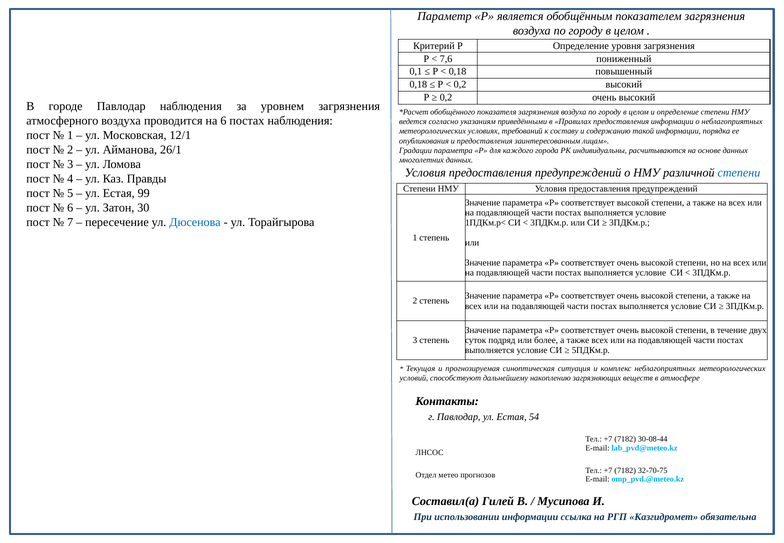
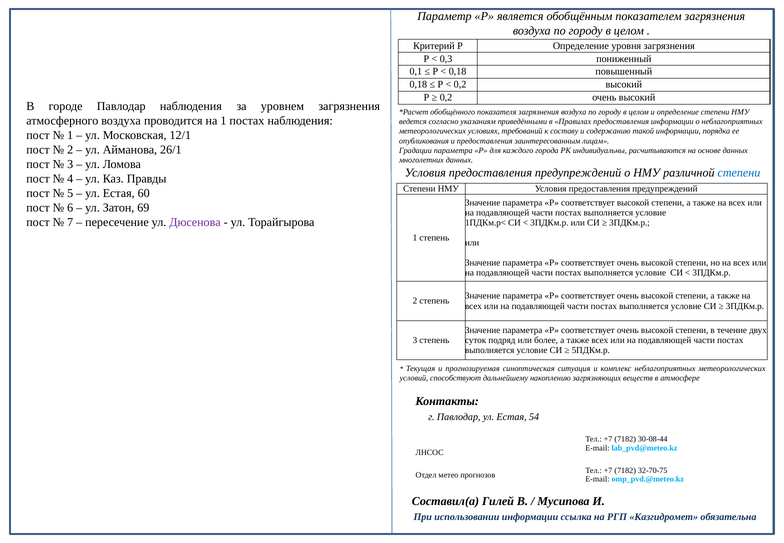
7,6: 7,6 -> 0,3
на 6: 6 -> 1
99: 99 -> 60
30: 30 -> 69
Дюсенова colour: blue -> purple
